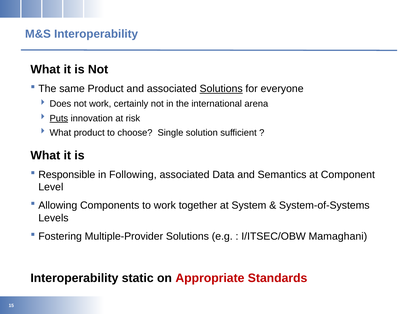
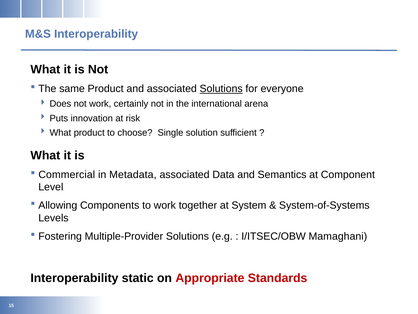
Puts underline: present -> none
Responsible: Responsible -> Commercial
Following: Following -> Metadata
